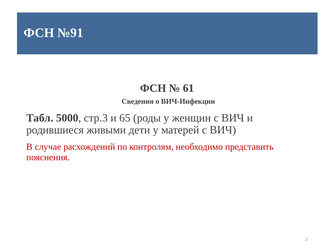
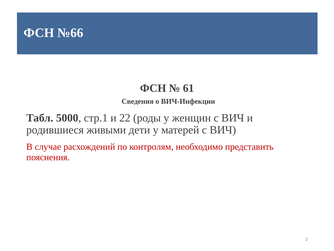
№91: №91 -> №66
стр.3: стр.3 -> стр.1
65: 65 -> 22
